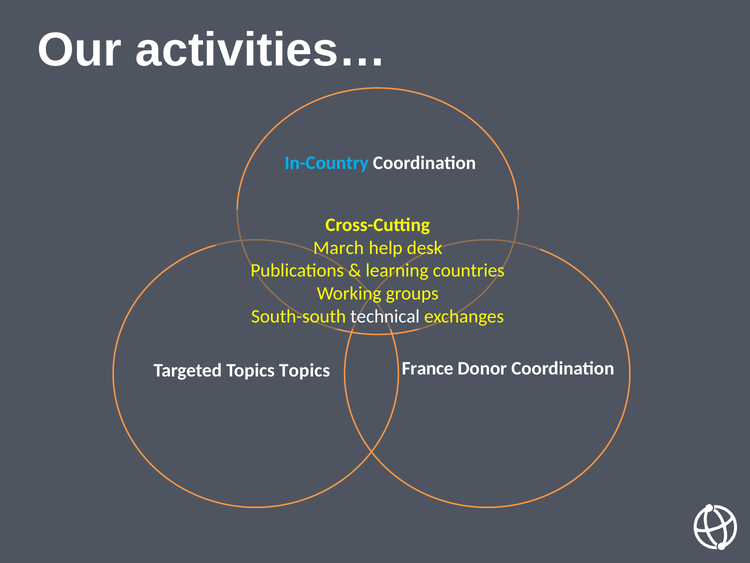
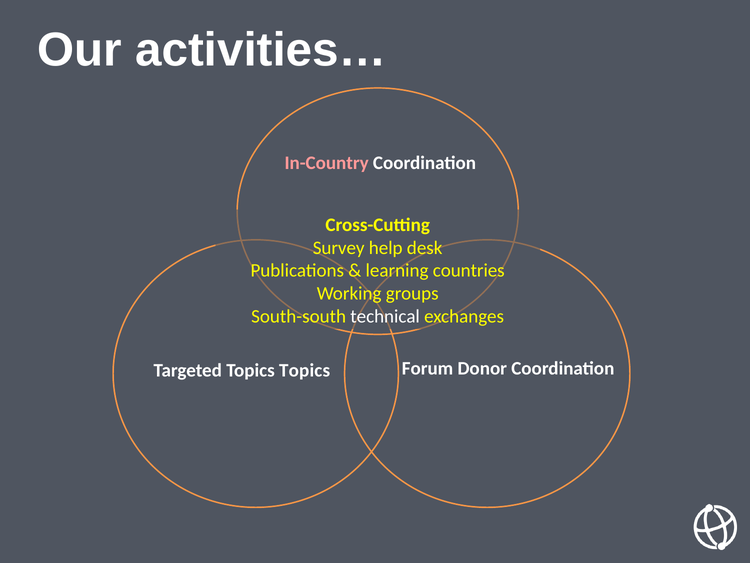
In-Country colour: light blue -> pink
March: March -> Survey
France: France -> Forum
